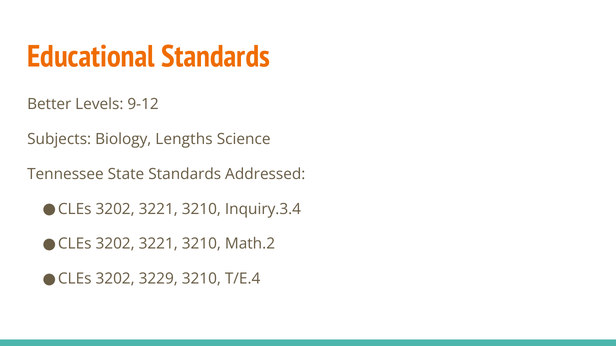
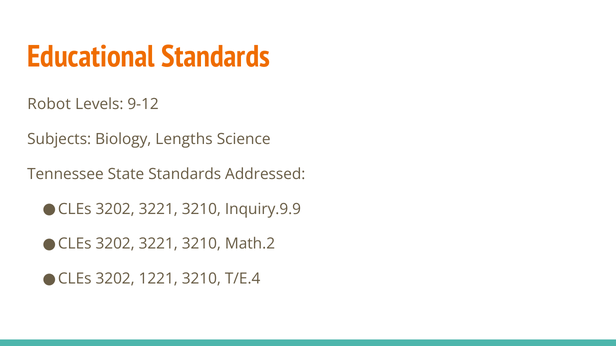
Better: Better -> Robot
Inquiry.3.4: Inquiry.3.4 -> Inquiry.9.9
3229: 3229 -> 1221
